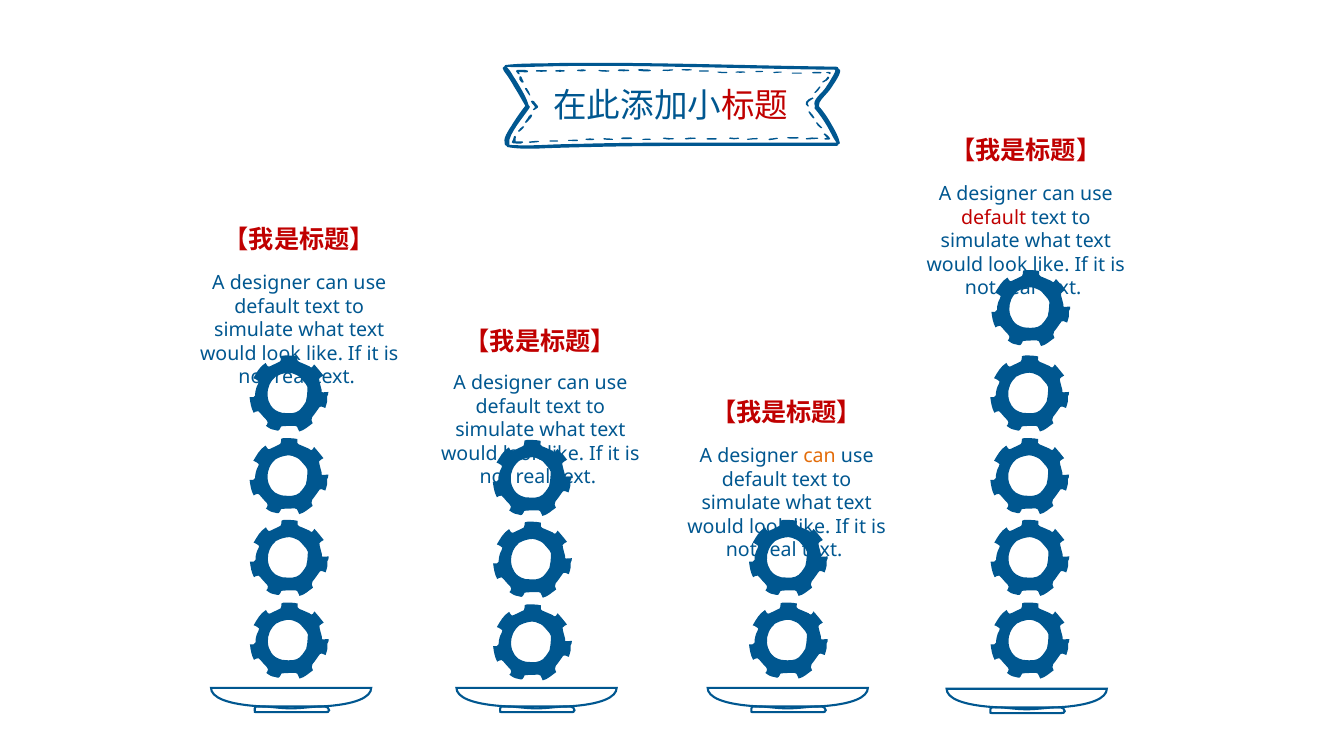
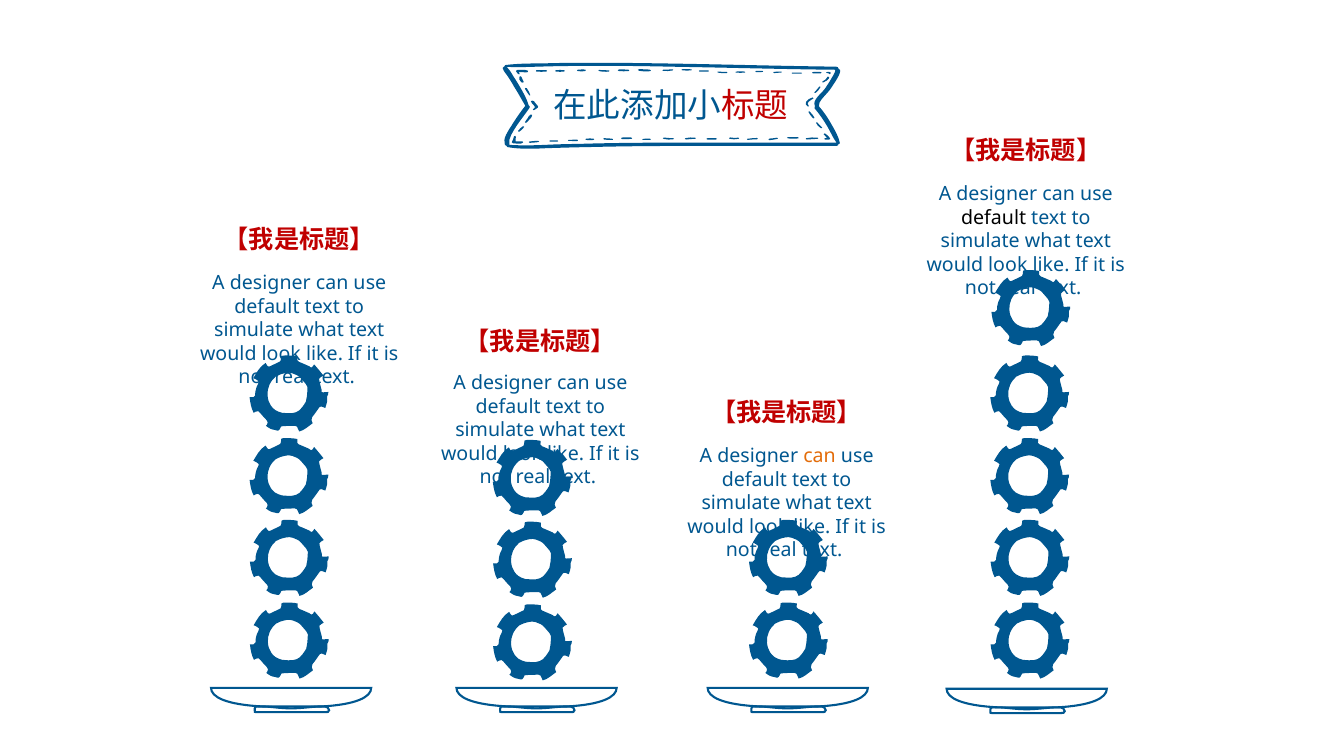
default at (994, 218) colour: red -> black
